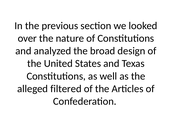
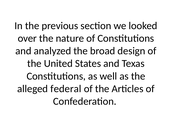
filtered: filtered -> federal
